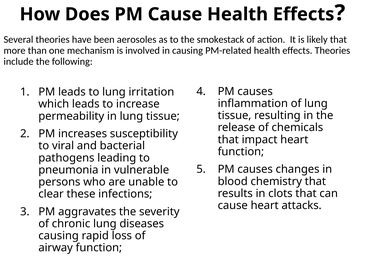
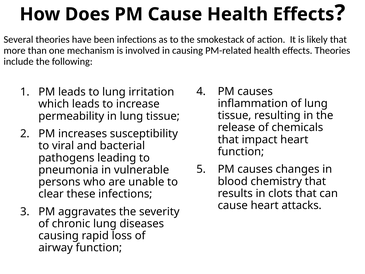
been aerosoles: aerosoles -> infections
